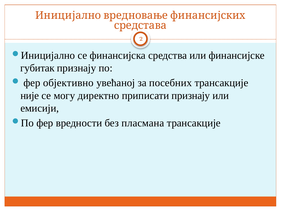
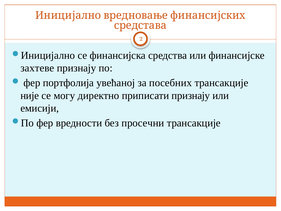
губитак: губитак -> захтеве
објективно: објективно -> портфолија
пласмана: пласмана -> просечни
